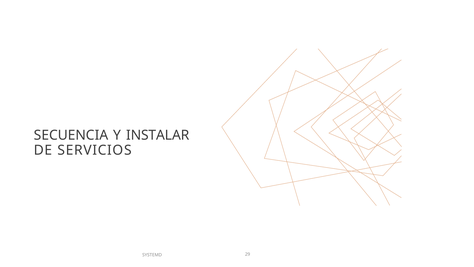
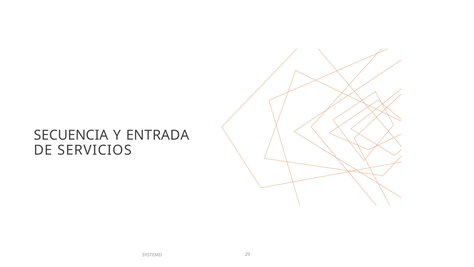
INSTALAR: INSTALAR -> ENTRADA
